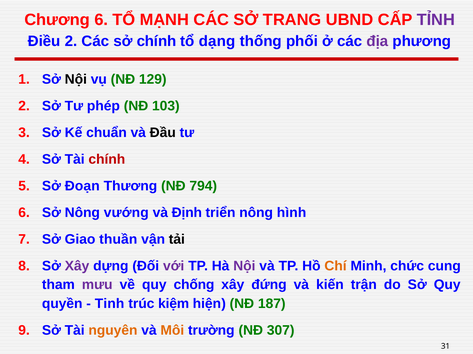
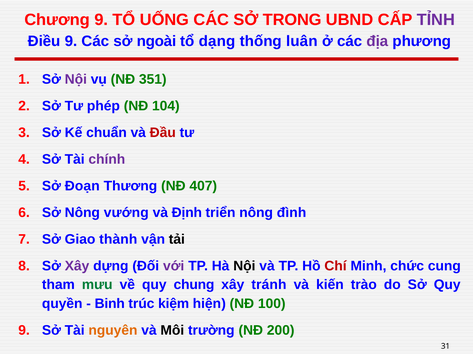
Chương 6: 6 -> 9
MẠNH: MẠNH -> UỐNG
TRANG: TRANG -> TRONG
Điều 2: 2 -> 9
sở chính: chính -> ngoài
phối: phối -> luân
Nội at (76, 79) colour: black -> purple
129: 129 -> 351
103: 103 -> 104
Đầu colour: black -> red
chính at (107, 160) colour: red -> purple
794: 794 -> 407
hình: hình -> đình
thuần: thuần -> thành
Nội at (244, 267) colour: purple -> black
Chí colour: orange -> red
mưu colour: purple -> green
chống: chống -> chung
đứng: đứng -> tránh
trận: trận -> trào
Tinh: Tinh -> Binh
187: 187 -> 100
Môi colour: orange -> black
307: 307 -> 200
